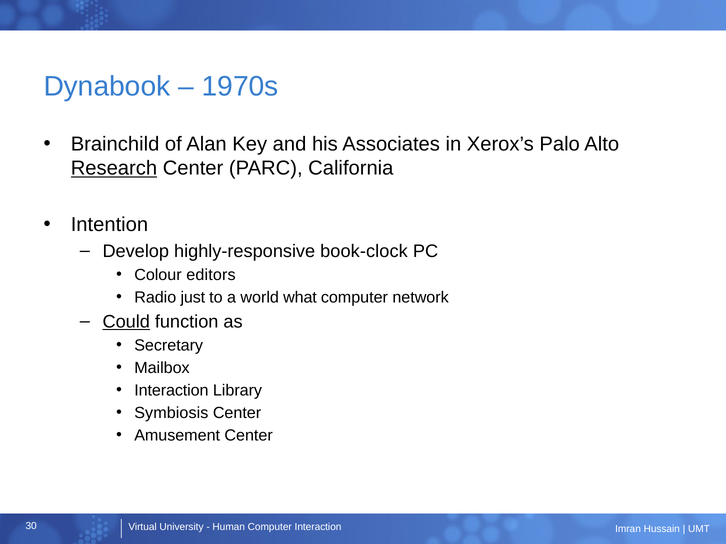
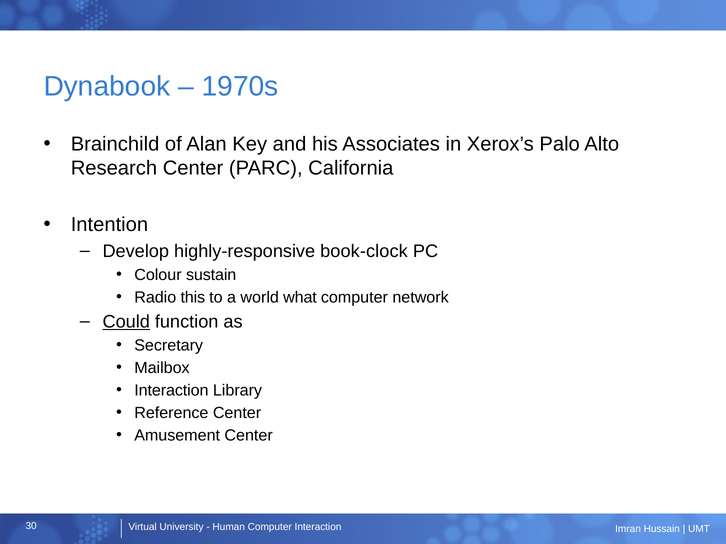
Research underline: present -> none
editors: editors -> sustain
just: just -> this
Symbiosis: Symbiosis -> Reference
